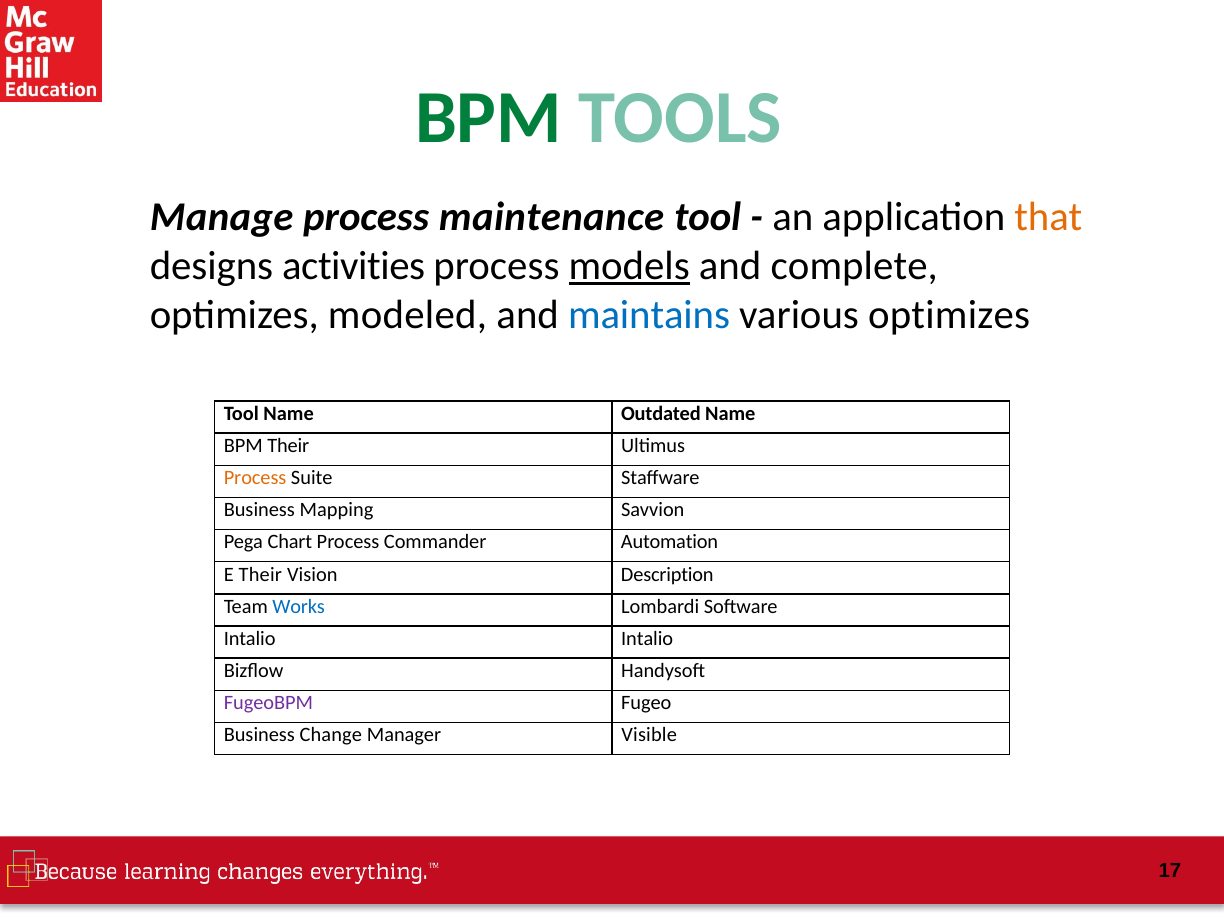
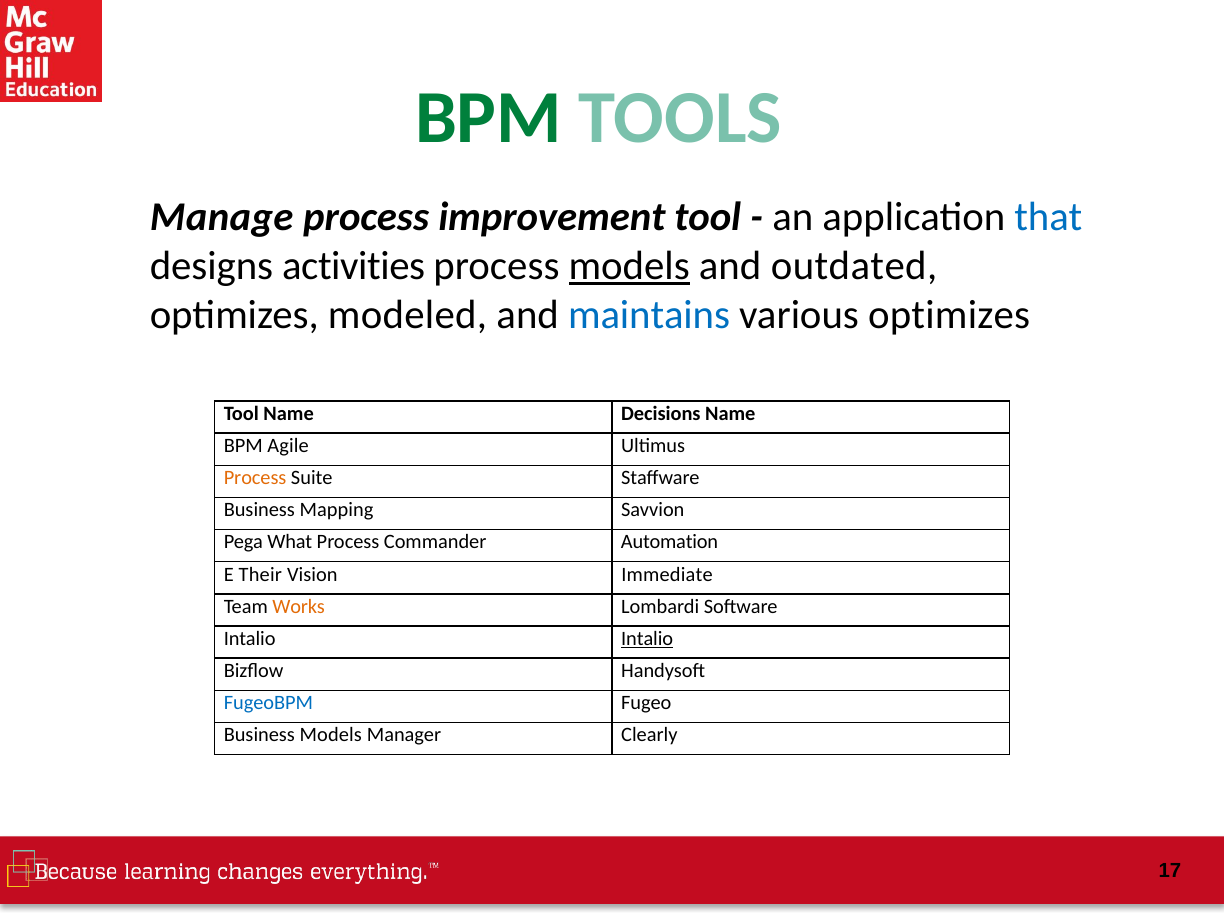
maintenance: maintenance -> improvement
that colour: orange -> blue
complete: complete -> outdated
Outdated: Outdated -> Decisions
BPM Their: Their -> Agile
Chart: Chart -> What
Description: Description -> Immediate
Works colour: blue -> orange
Intalio at (647, 639) underline: none -> present
FugeoBPM colour: purple -> blue
Business Change: Change -> Models
Visible: Visible -> Clearly
